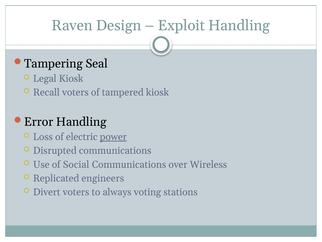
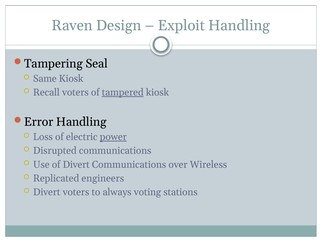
Legal: Legal -> Same
tampered underline: none -> present
of Social: Social -> Divert
